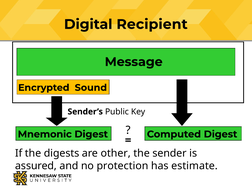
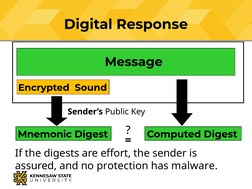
Recipient: Recipient -> Response
other: other -> effort
estimate: estimate -> malware
